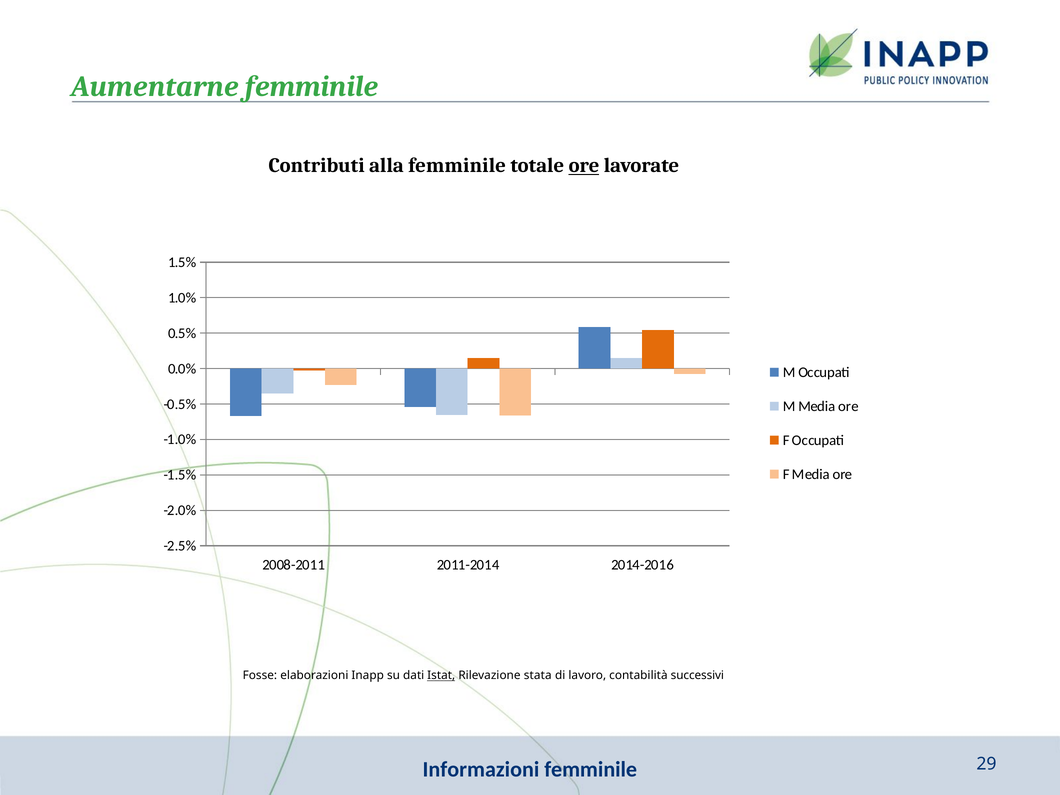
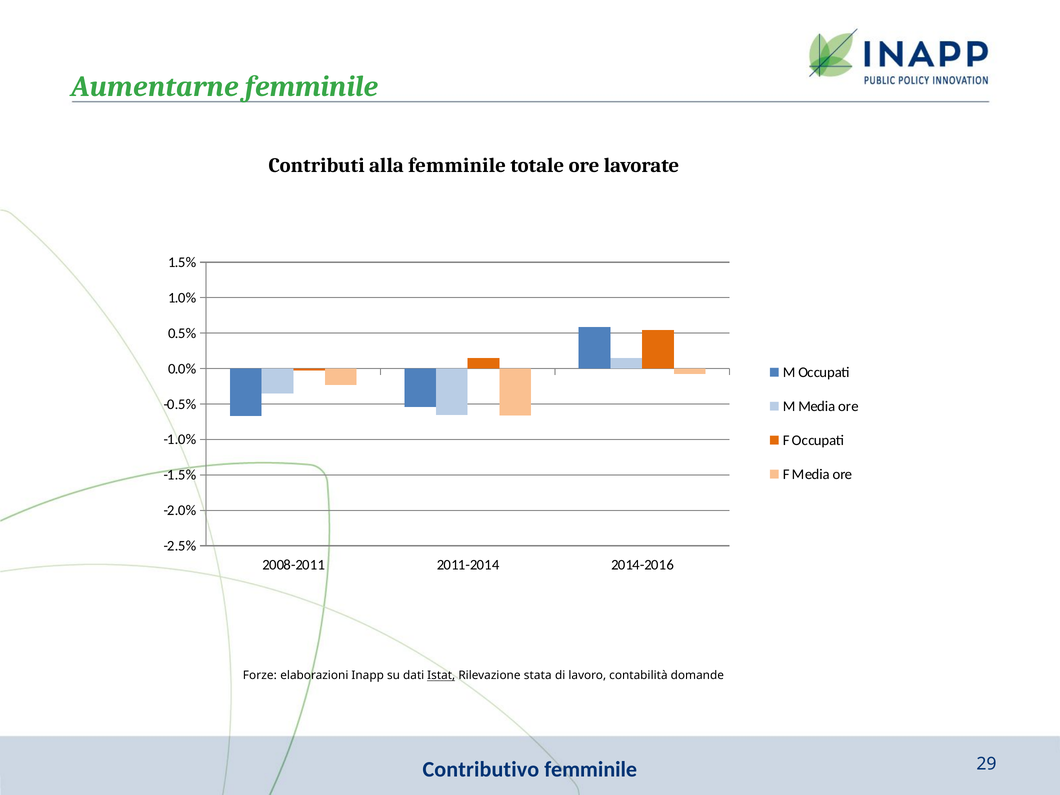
ore at (584, 166) underline: present -> none
Fosse: Fosse -> Forze
successivi: successivi -> domande
Informazioni: Informazioni -> Contributivo
